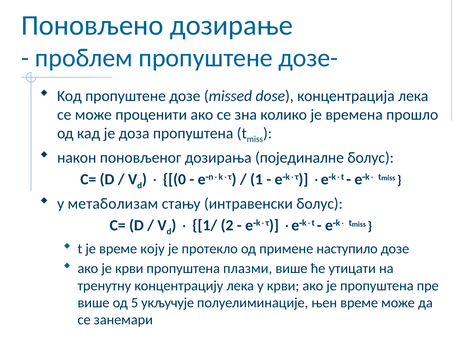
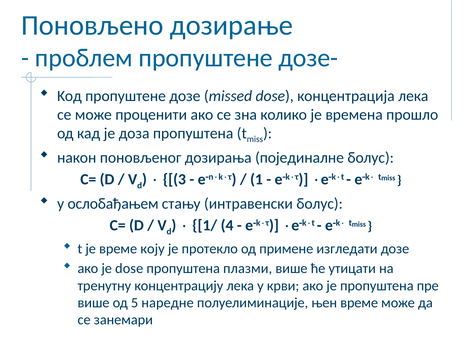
0: 0 -> 3
метаболизам: метаболизам -> ослобађањем
2: 2 -> 4
наступило: наступило -> изгледати
је крви: крви -> dose
укључује: укључује -> наредне
